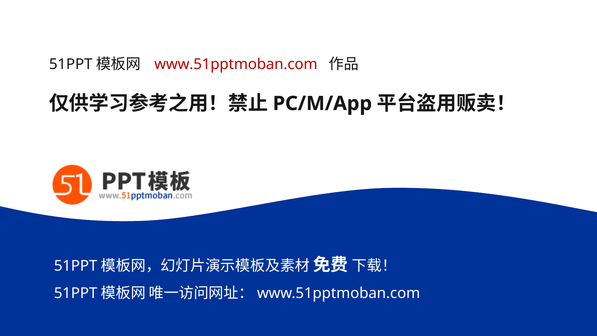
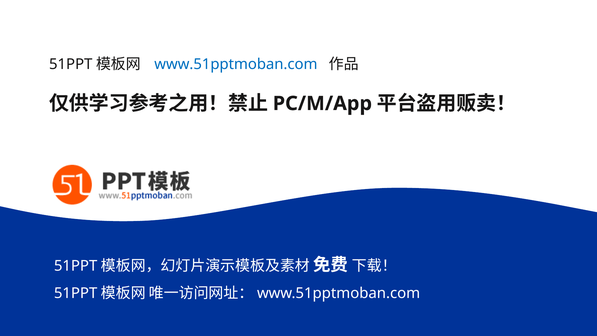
www.51pptmoban.com colour: red -> blue
